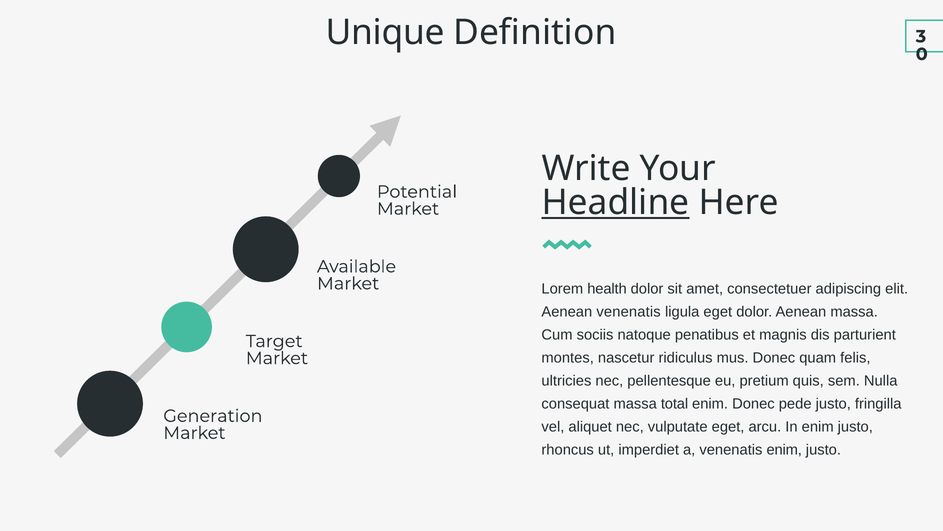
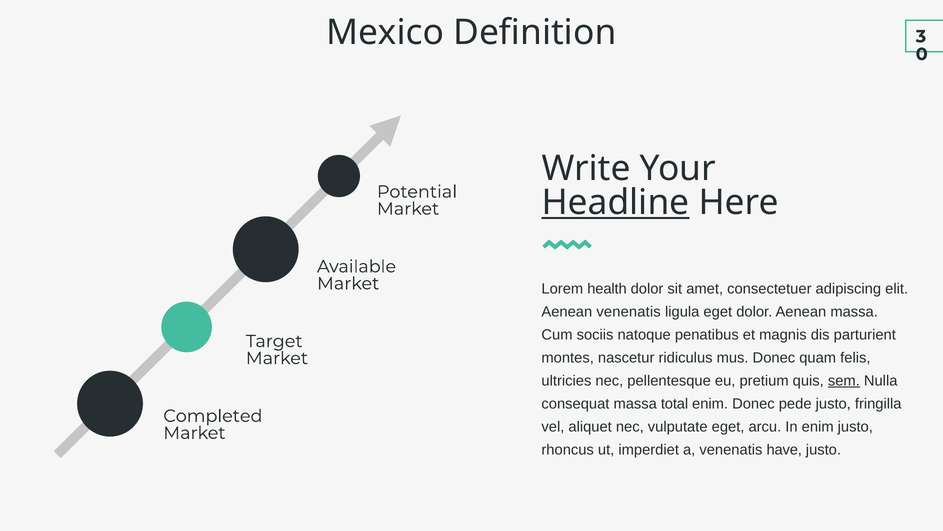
Unique: Unique -> Mexico
sem underline: none -> present
Generation: Generation -> Completed
venenatis enim: enim -> have
